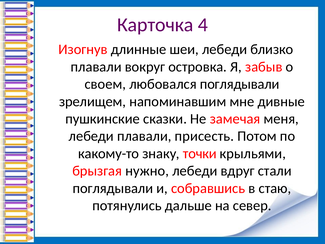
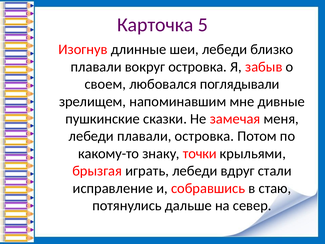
4: 4 -> 5
плавали присесть: присесть -> островка
нужно: нужно -> играть
поглядывали at (113, 188): поглядывали -> исправление
